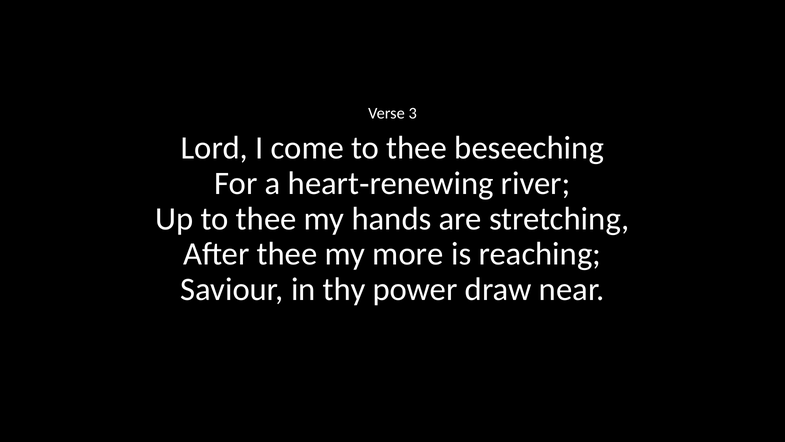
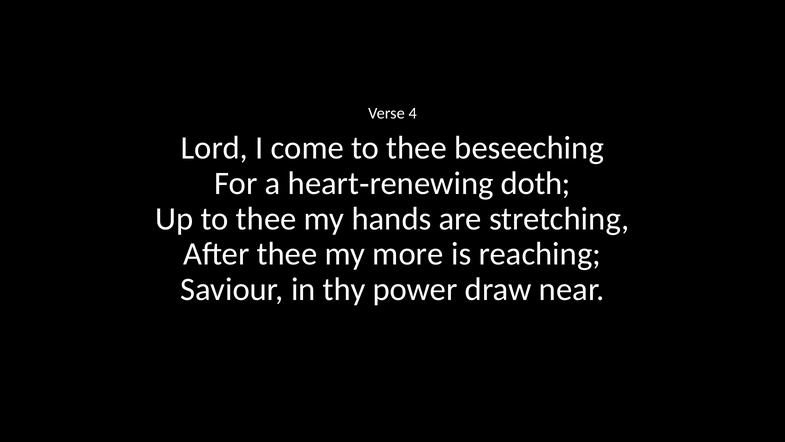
3: 3 -> 4
river: river -> doth
